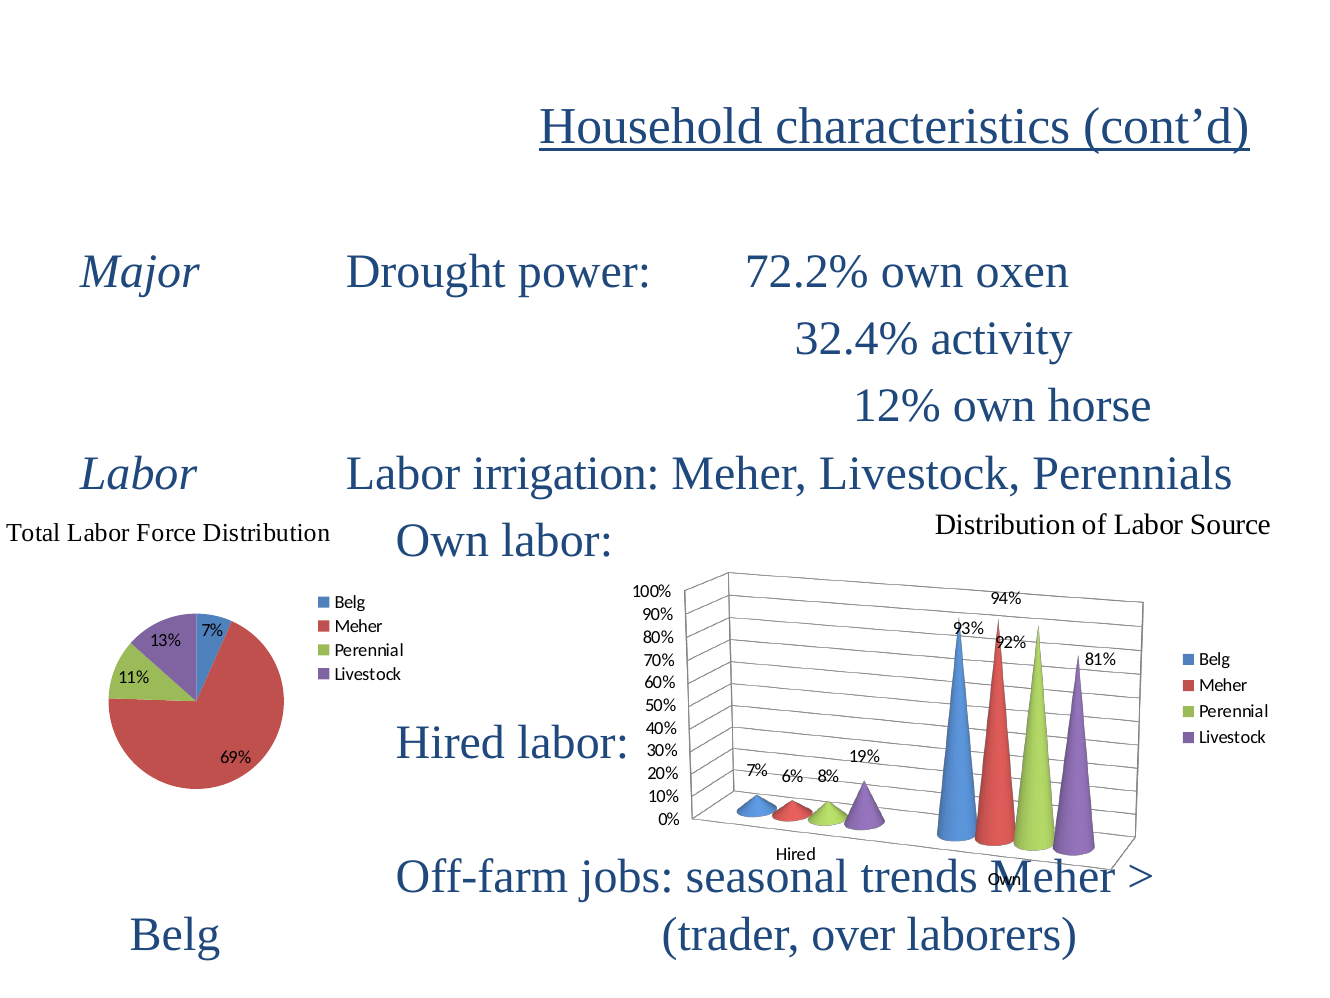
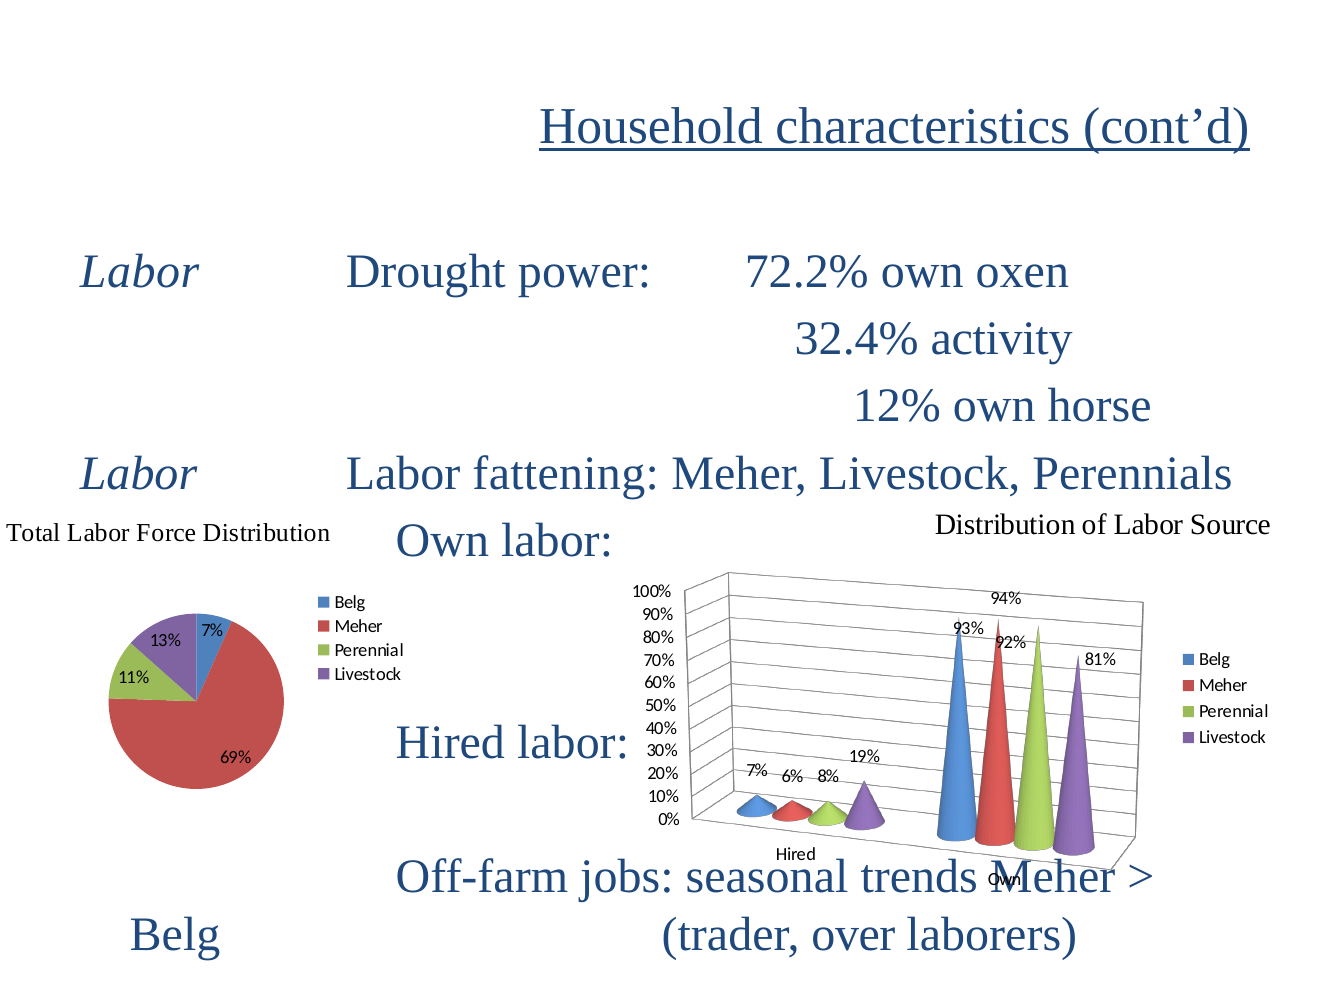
Major at (140, 272): Major -> Labor
irrigation: irrigation -> fattening
